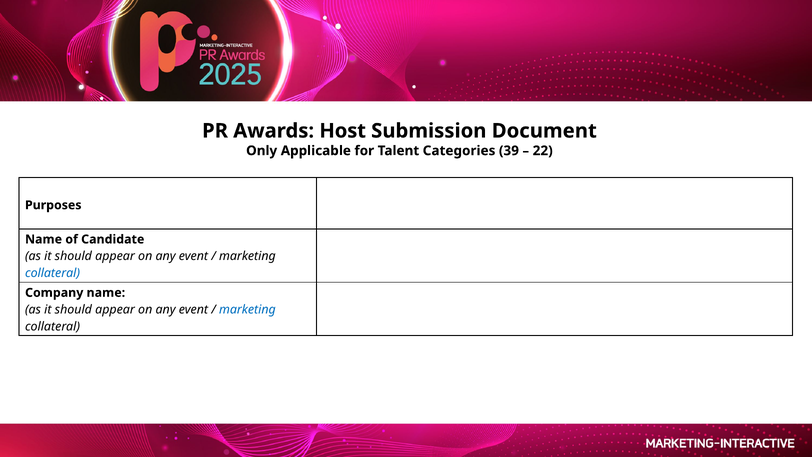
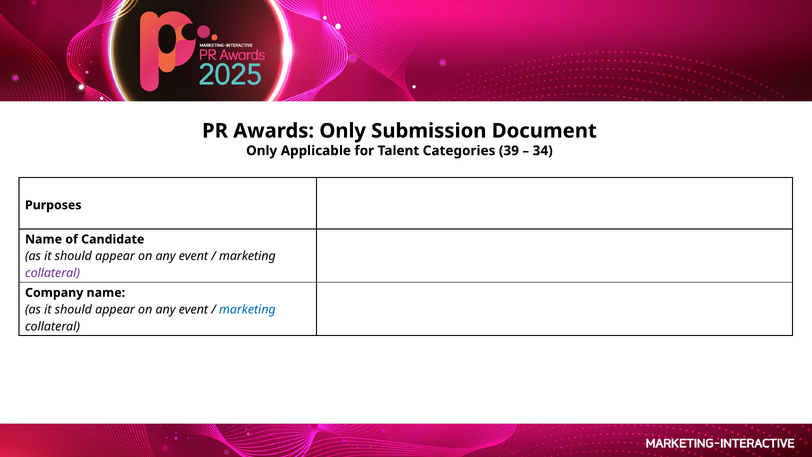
Awards Host: Host -> Only
22: 22 -> 34
collateral at (53, 273) colour: blue -> purple
